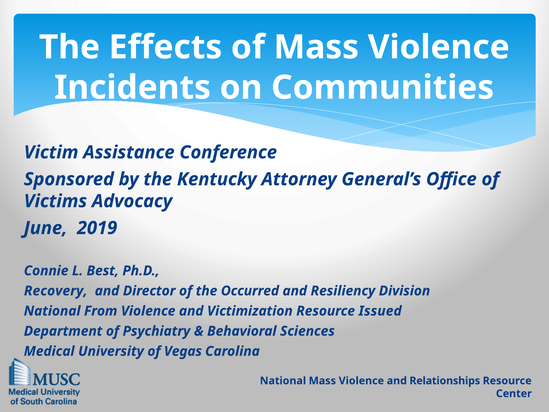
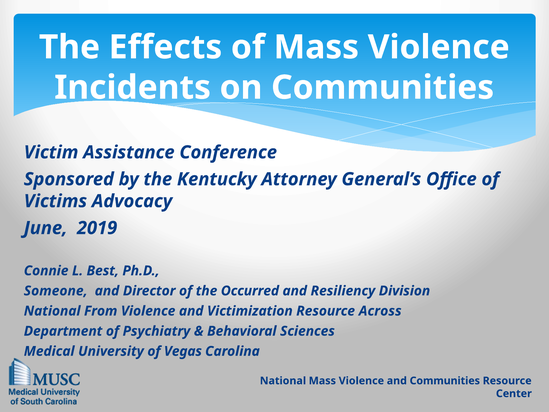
Recovery: Recovery -> Someone
Issued: Issued -> Across
and Relationships: Relationships -> Communities
